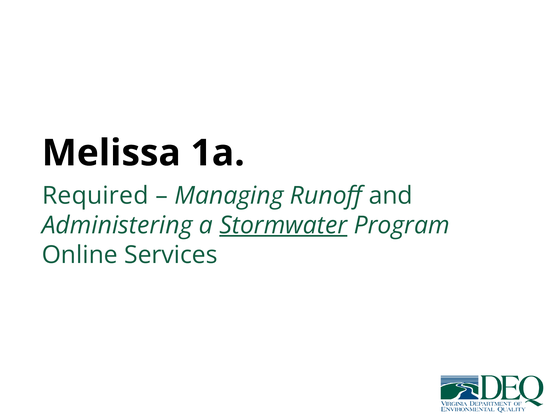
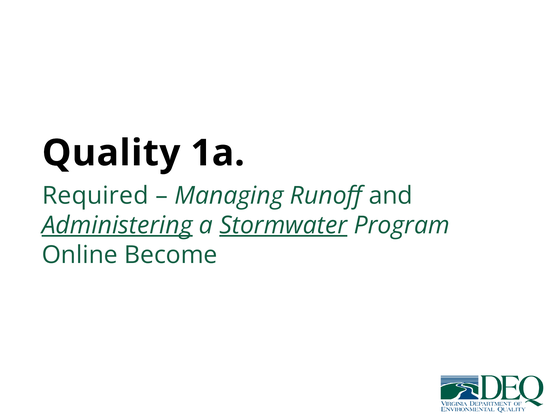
Melissa: Melissa -> Quality
Administering underline: none -> present
Services: Services -> Become
